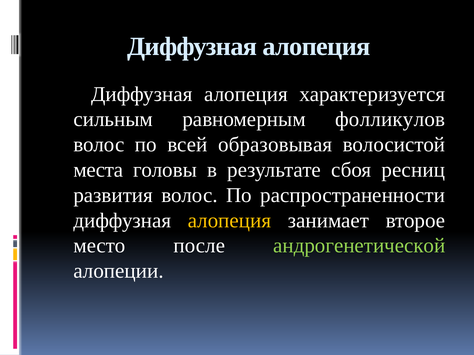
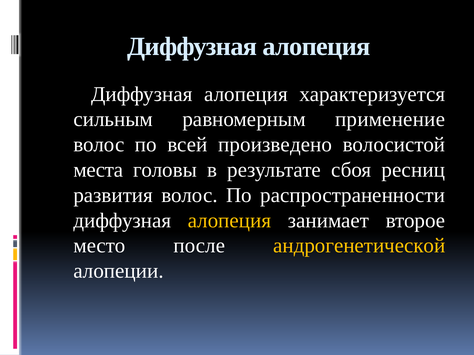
фолликулов: фолликулов -> применение
образовывая: образовывая -> произведено
андрогенетической colour: light green -> yellow
